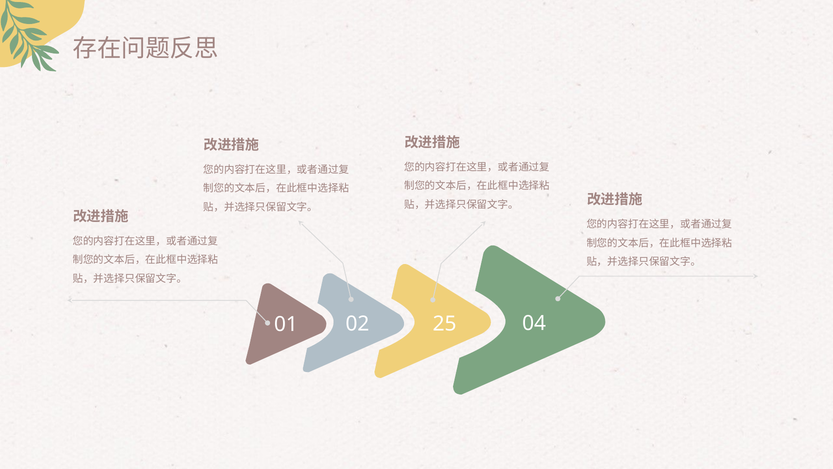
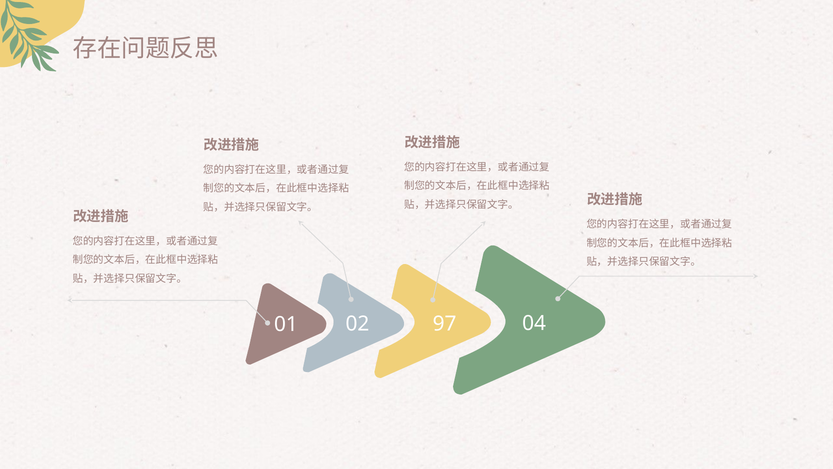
25: 25 -> 97
